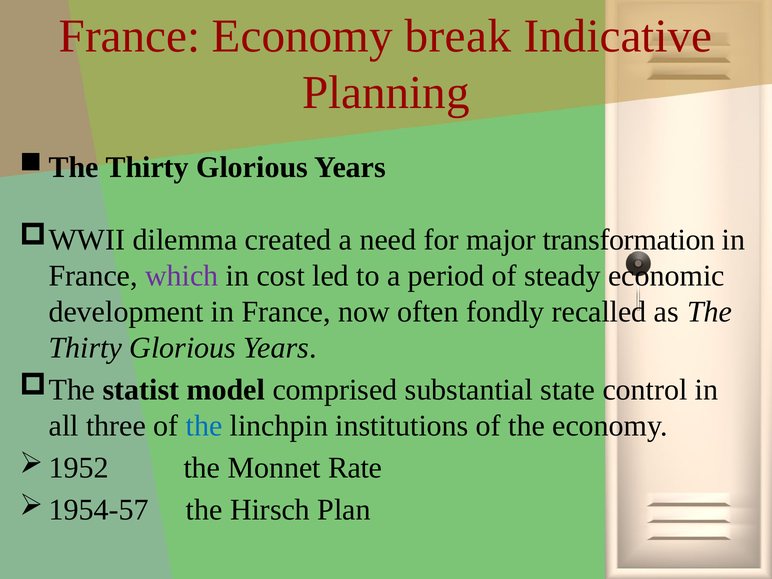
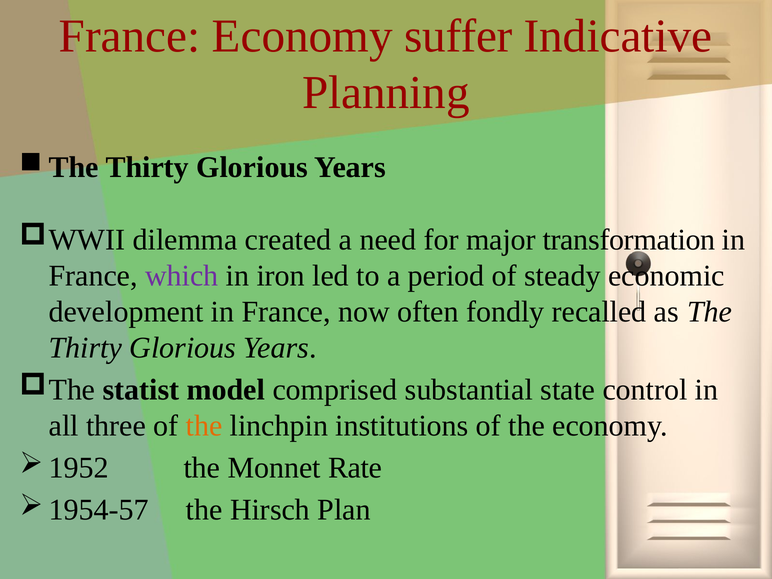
break: break -> suffer
cost: cost -> iron
the at (204, 426) colour: blue -> orange
